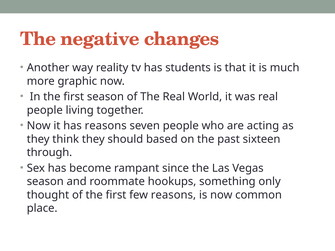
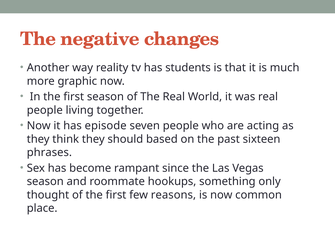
has reasons: reasons -> episode
through: through -> phrases
